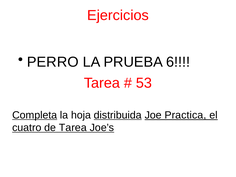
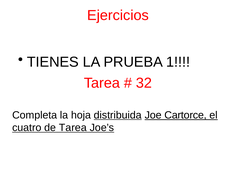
PERRO: PERRO -> TIENES
6: 6 -> 1
53: 53 -> 32
Completa underline: present -> none
Practica: Practica -> Cartorce
